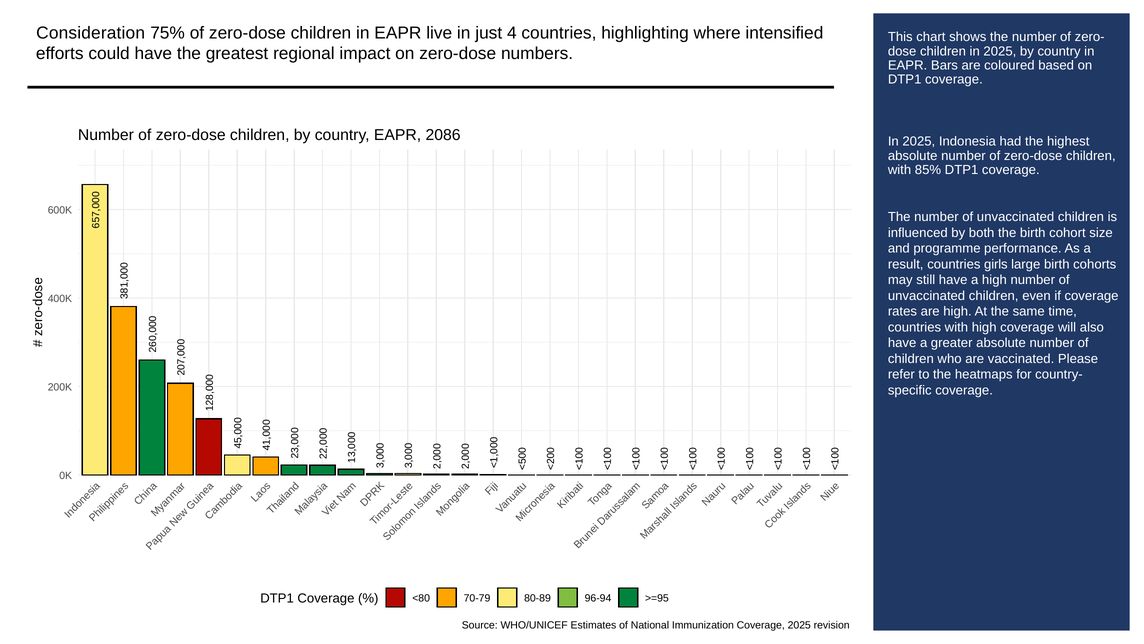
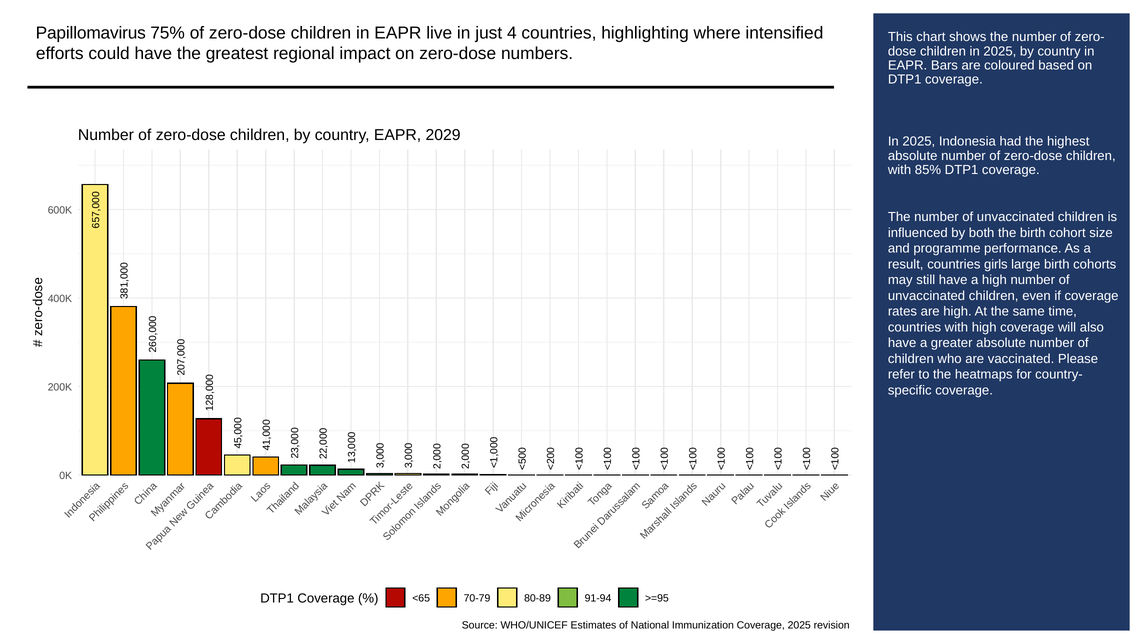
Consideration: Consideration -> Papillomavirus
2086: 2086 -> 2029
<80: <80 -> <65
96-94: 96-94 -> 91-94
